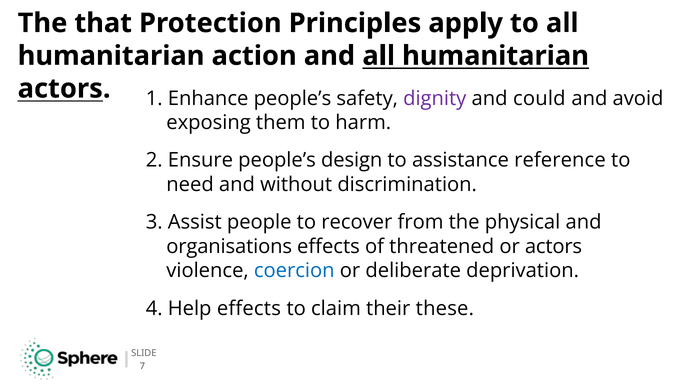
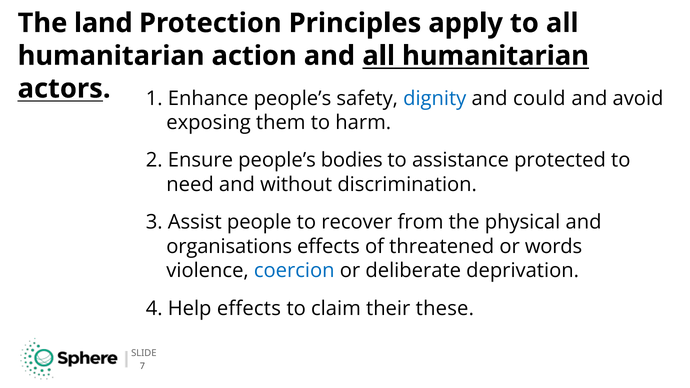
that: that -> land
dignity colour: purple -> blue
design: design -> bodies
reference: reference -> protected
or actors: actors -> words
